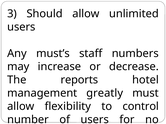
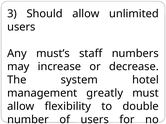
reports: reports -> system
control: control -> double
